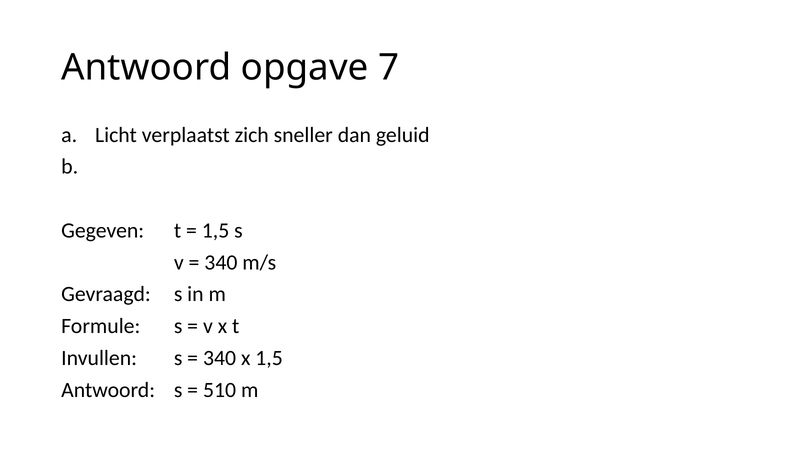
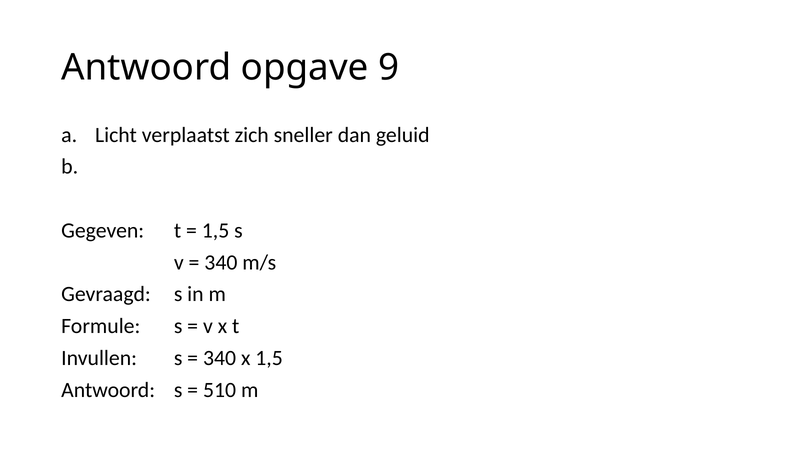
7: 7 -> 9
